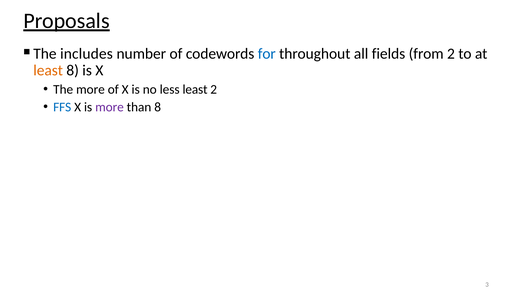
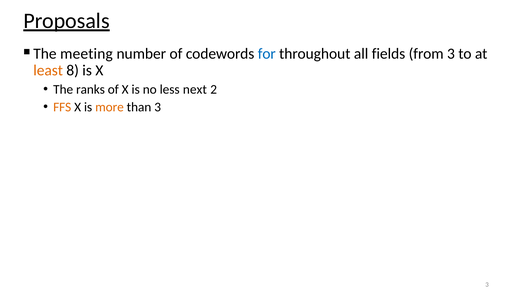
includes: includes -> meeting
from 2: 2 -> 3
The more: more -> ranks
less least: least -> next
FFS colour: blue -> orange
more at (109, 107) colour: purple -> orange
than 8: 8 -> 3
